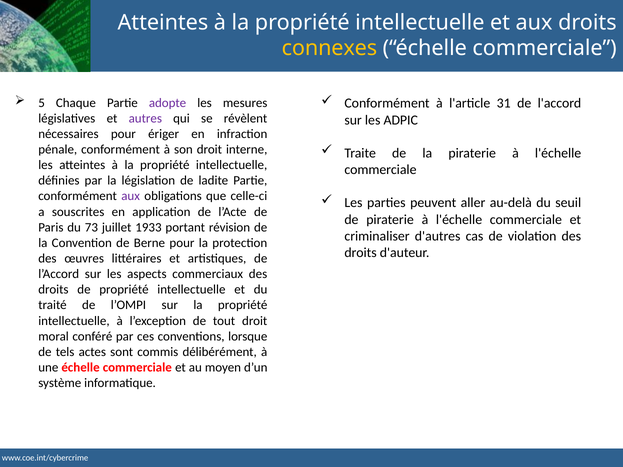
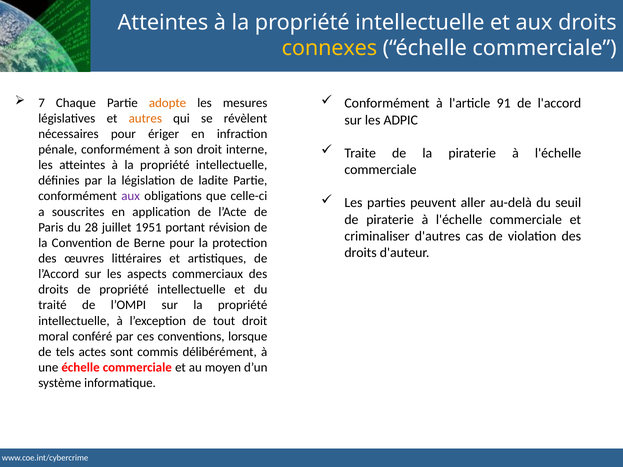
5: 5 -> 7
adopte colour: purple -> orange
31: 31 -> 91
autres colour: purple -> orange
73: 73 -> 28
1933: 1933 -> 1951
